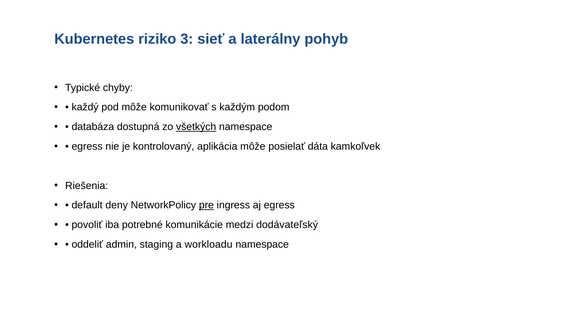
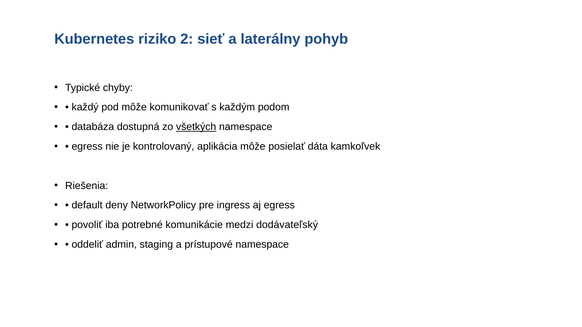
3: 3 -> 2
pre underline: present -> none
workloadu: workloadu -> prístupové
